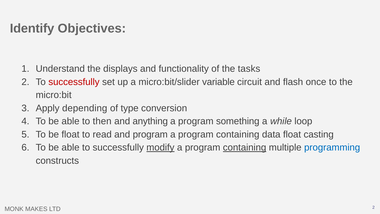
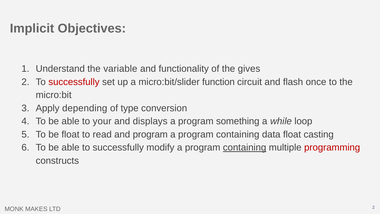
Identify: Identify -> Implicit
displays: displays -> variable
tasks: tasks -> gives
variable: variable -> function
then: then -> your
anything: anything -> displays
modify underline: present -> none
programming colour: blue -> red
